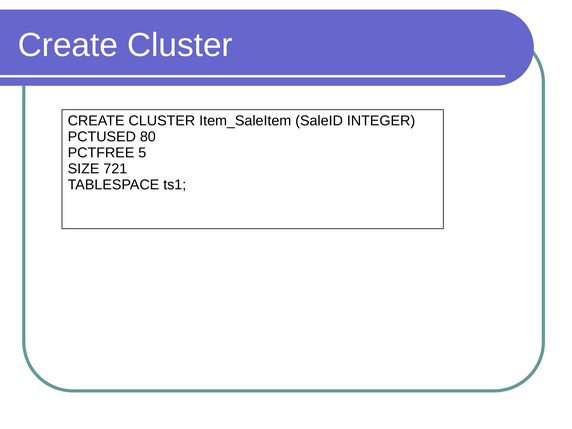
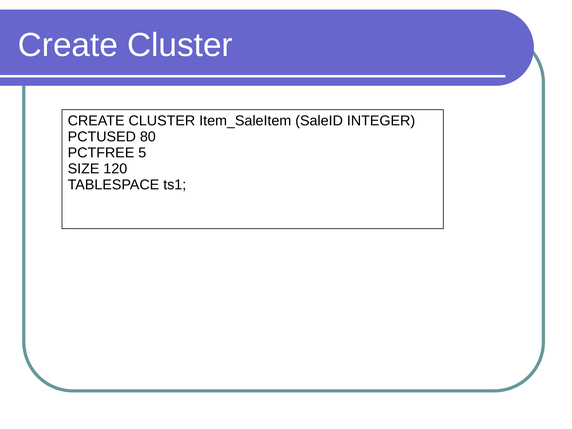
721: 721 -> 120
